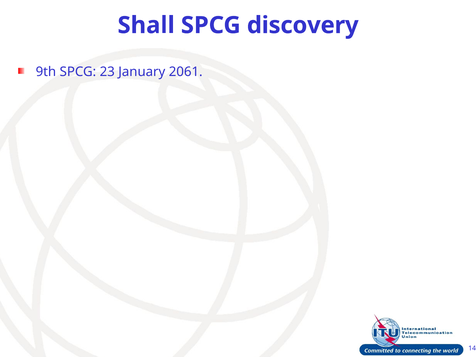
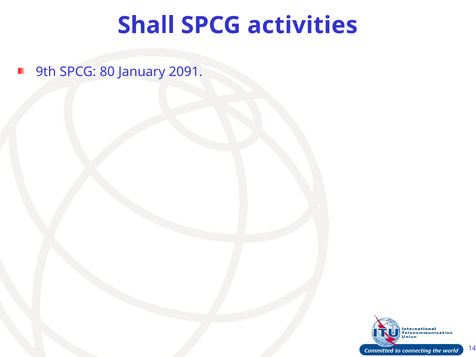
discovery: discovery -> activities
23: 23 -> 80
2061: 2061 -> 2091
